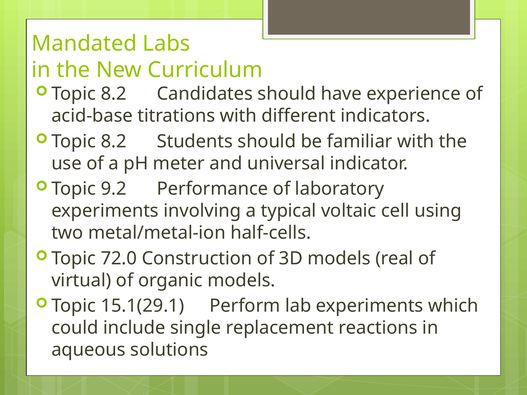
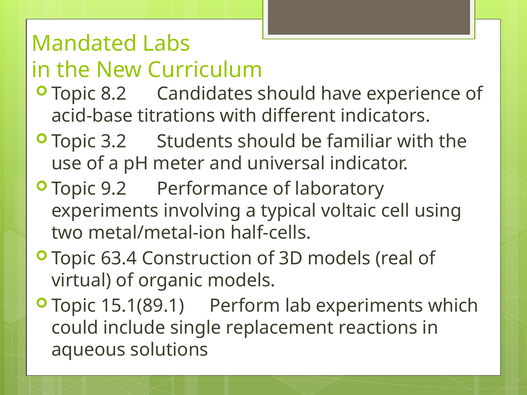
8.2 at (114, 142): 8.2 -> 3.2
72.0: 72.0 -> 63.4
15.1(29.1: 15.1(29.1 -> 15.1(89.1
